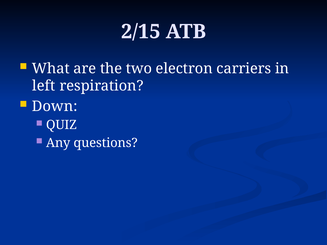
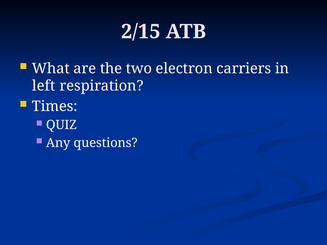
Down: Down -> Times
